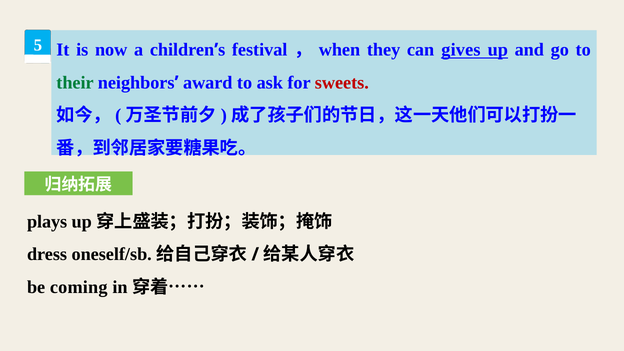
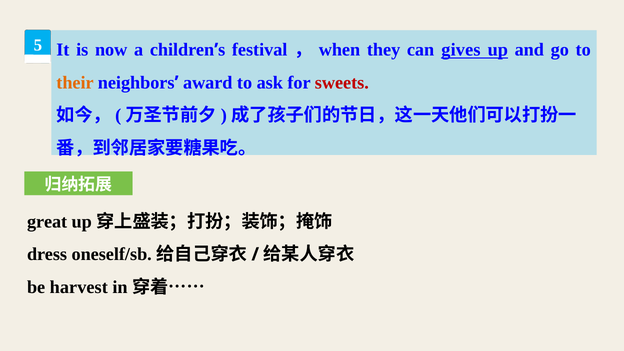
their colour: green -> orange
plays: plays -> great
coming: coming -> harvest
